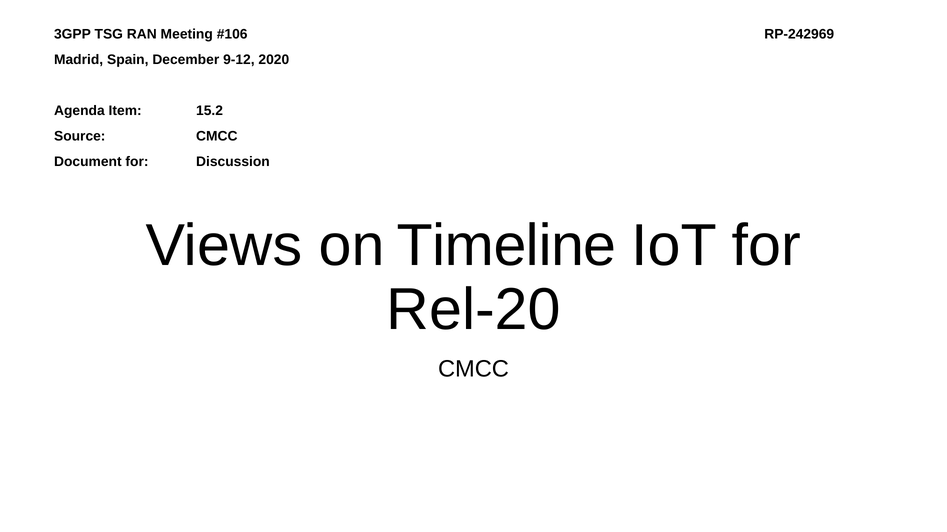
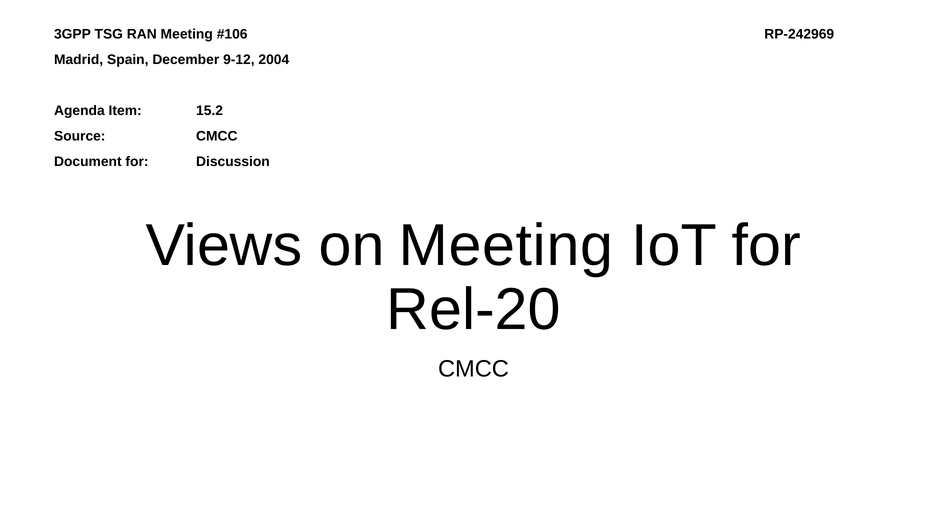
2020: 2020 -> 2004
on Timeline: Timeline -> Meeting
